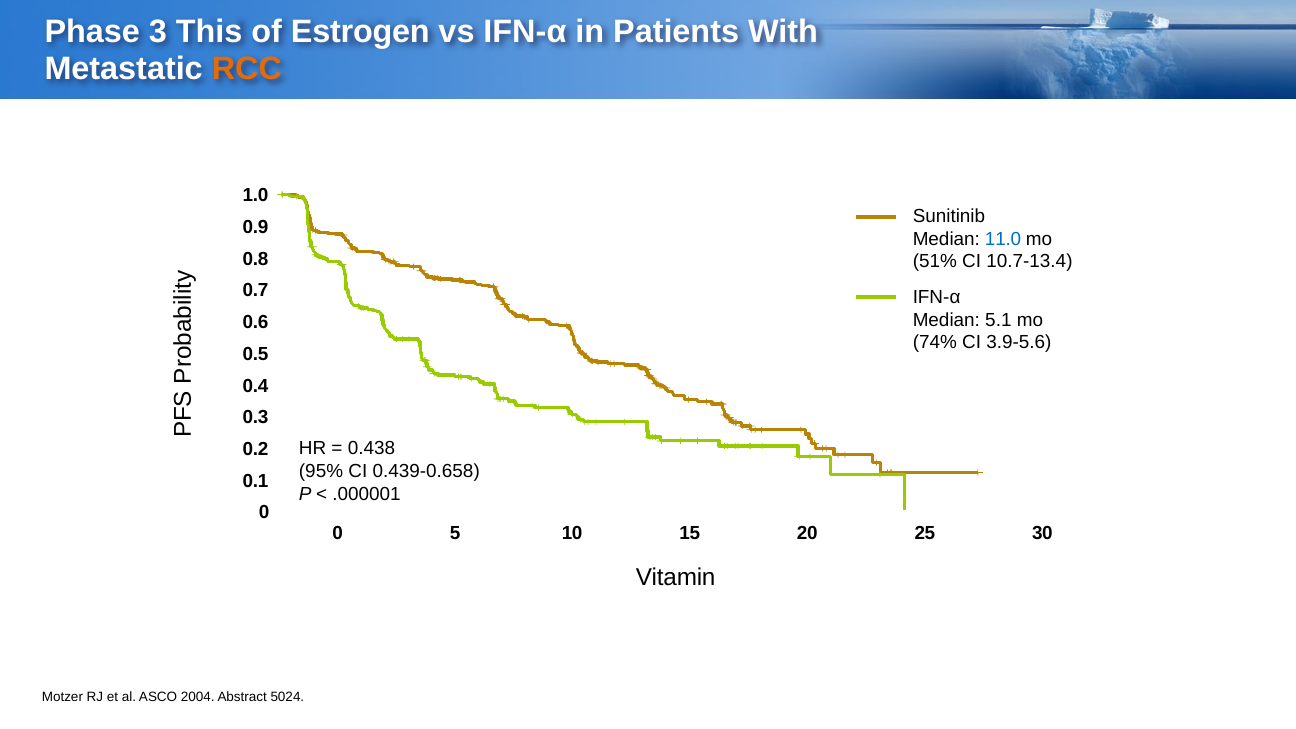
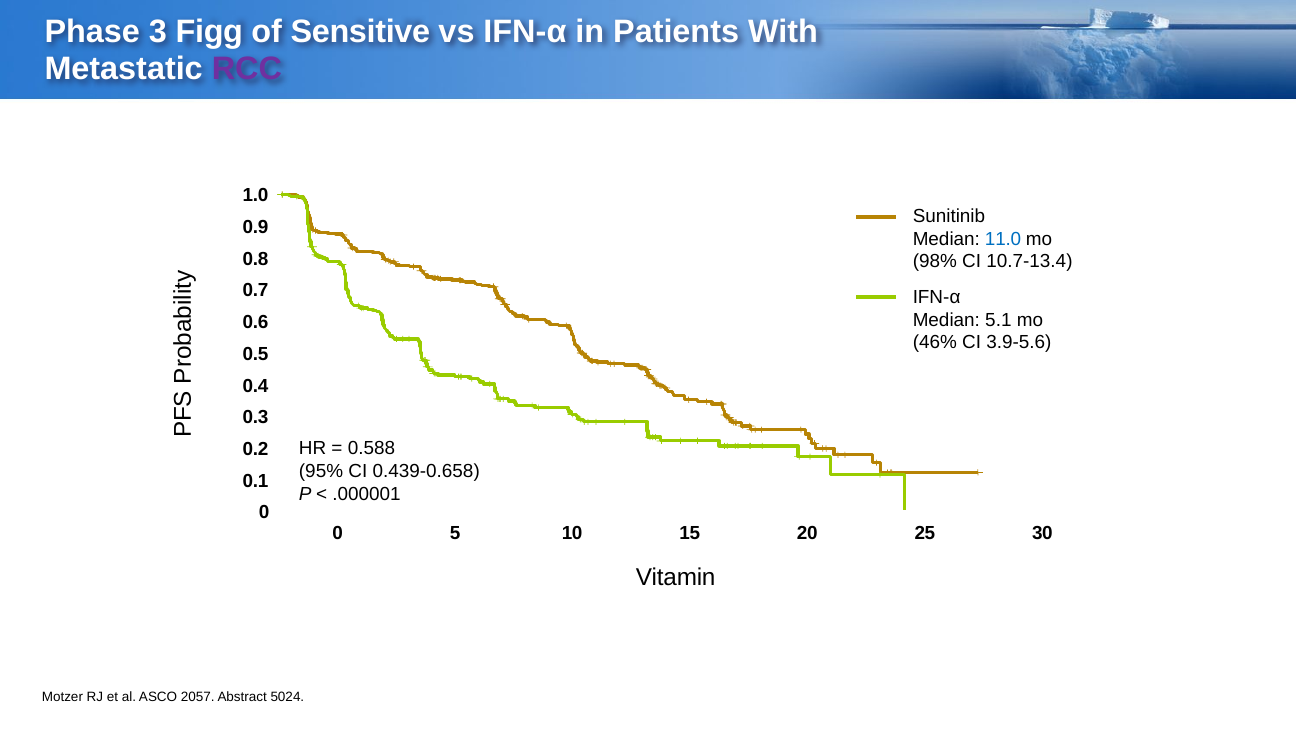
This: This -> Figg
Estrogen: Estrogen -> Sensitive
RCC colour: orange -> purple
51%: 51% -> 98%
74%: 74% -> 46%
0.438: 0.438 -> 0.588
2004: 2004 -> 2057
